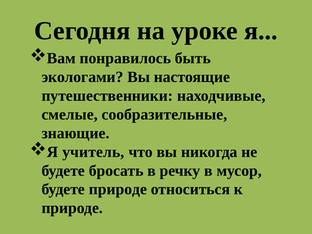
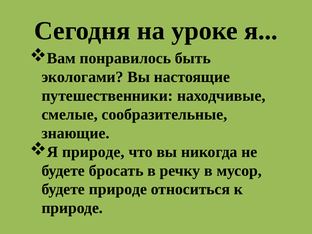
Я учитель: учитель -> природе
